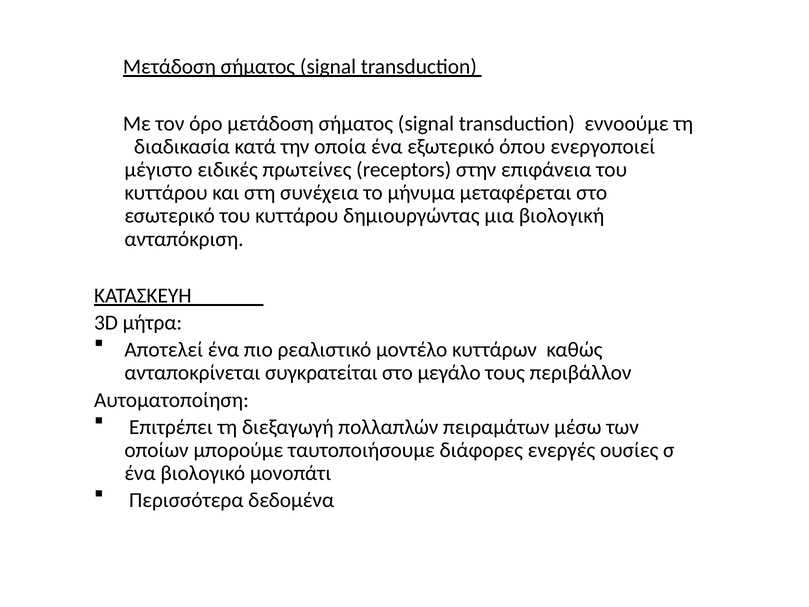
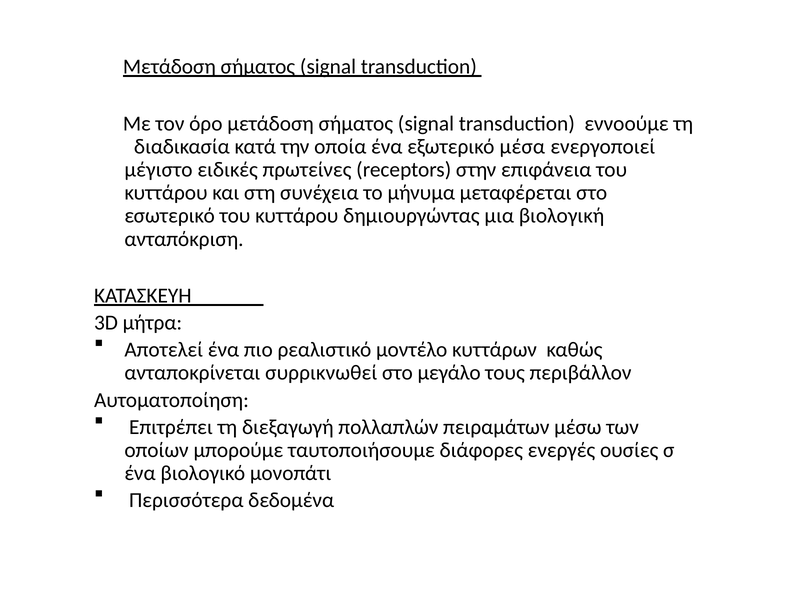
όπου: όπου -> μέσα
συγκρατείται: συγκρατείται -> συρρικνωθεί
